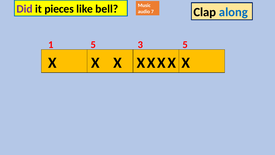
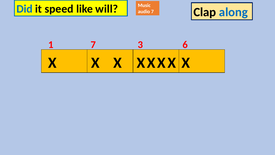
Did colour: purple -> blue
pieces: pieces -> speed
bell: bell -> will
1 5: 5 -> 7
3 5: 5 -> 6
